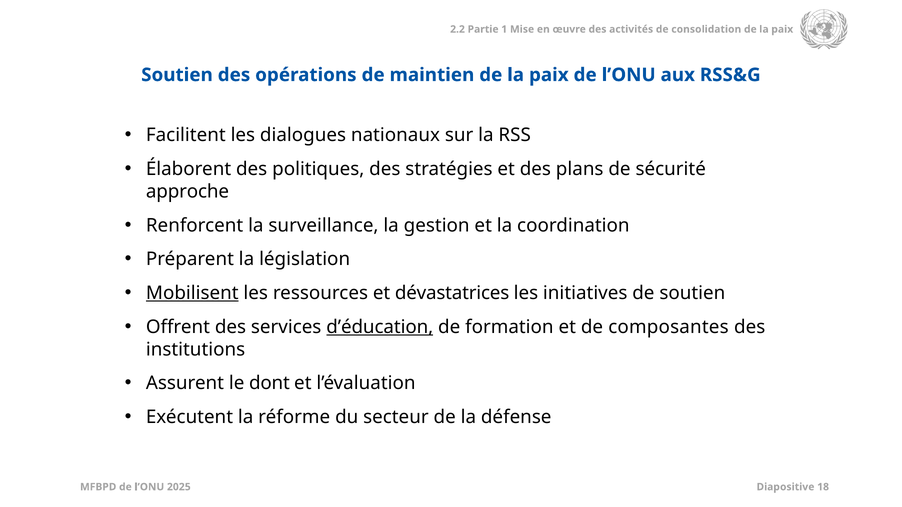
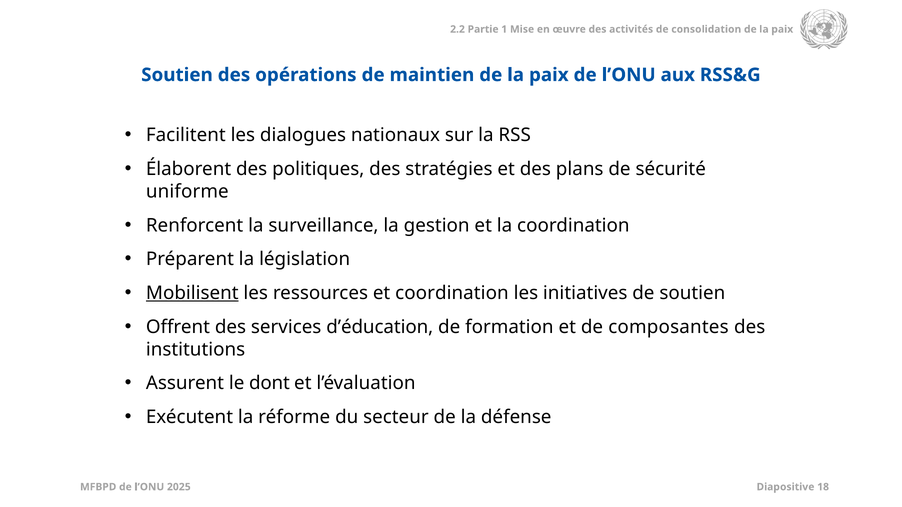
approche: approche -> uniforme
et dévastatrices: dévastatrices -> coordination
d’éducation underline: present -> none
